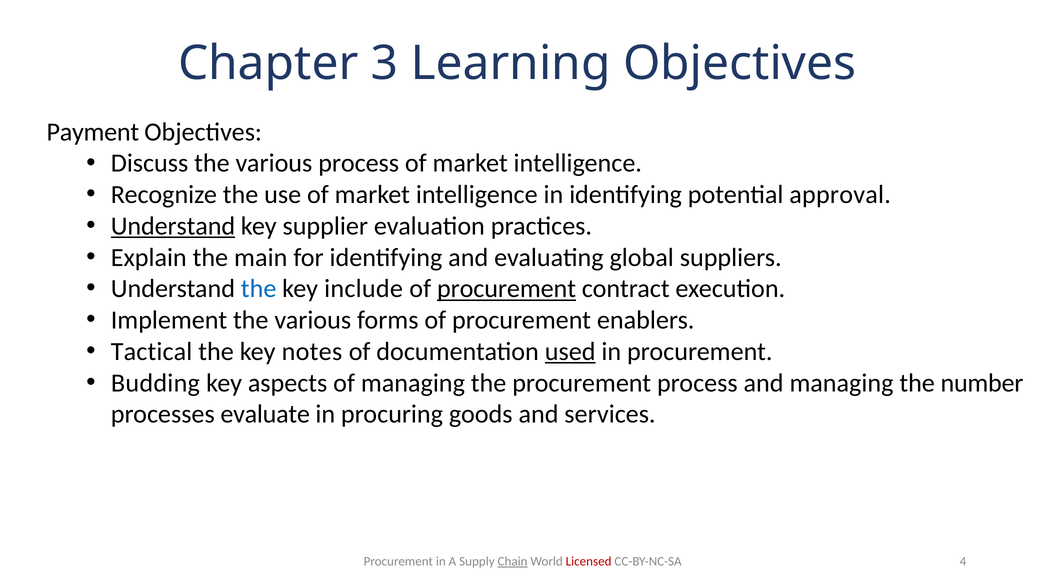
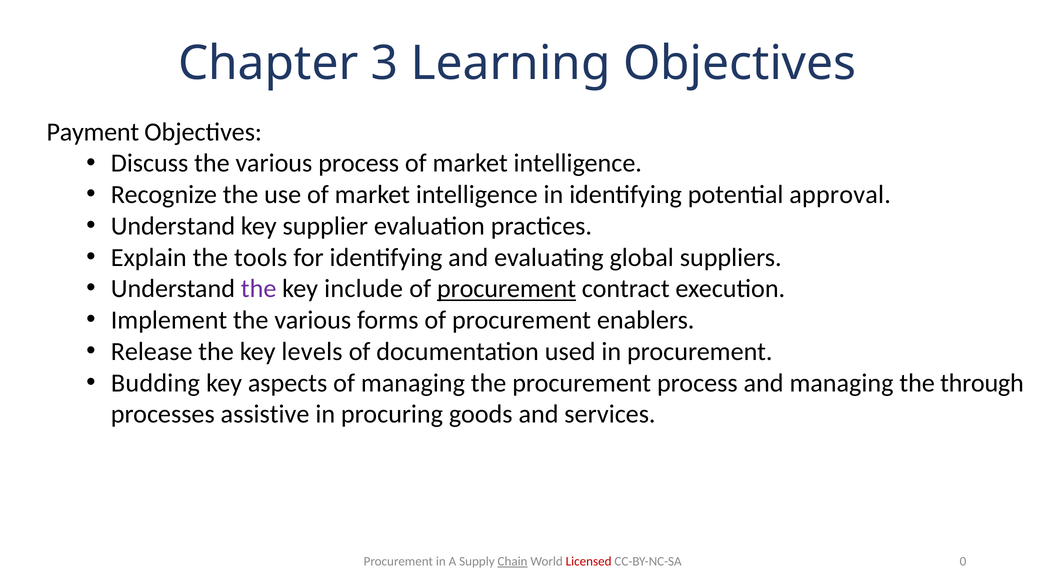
Understand at (173, 226) underline: present -> none
main: main -> tools
the at (259, 289) colour: blue -> purple
Tactical: Tactical -> Release
notes: notes -> levels
used underline: present -> none
number: number -> through
evaluate: evaluate -> assistive
4: 4 -> 0
